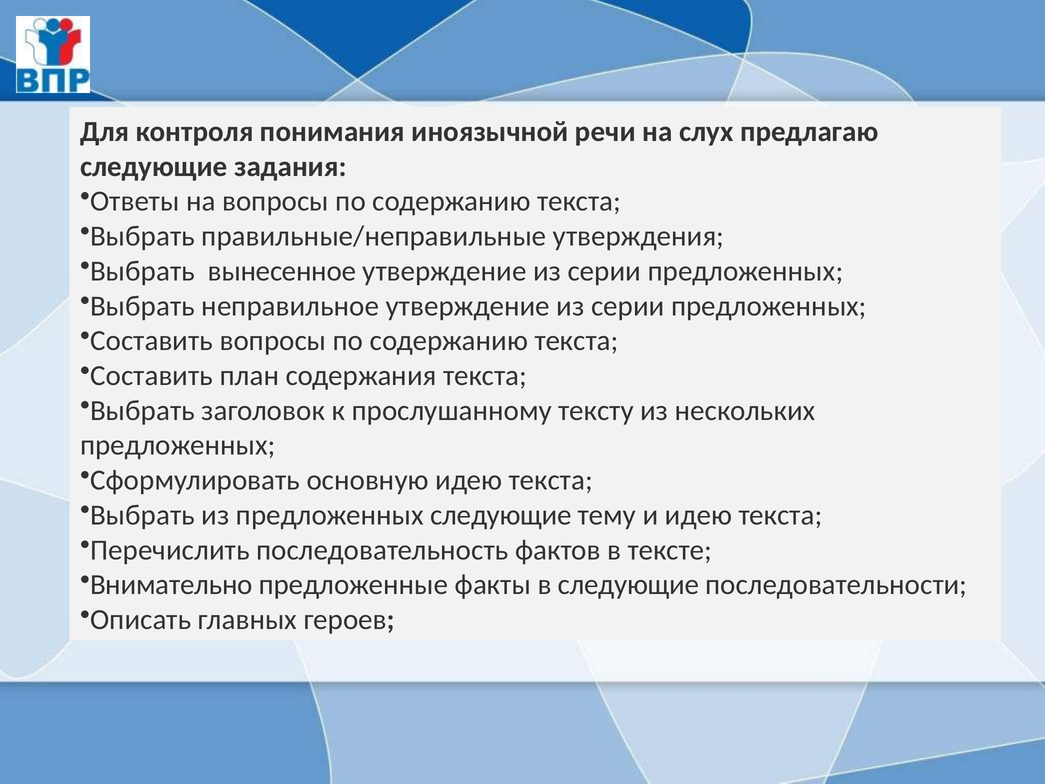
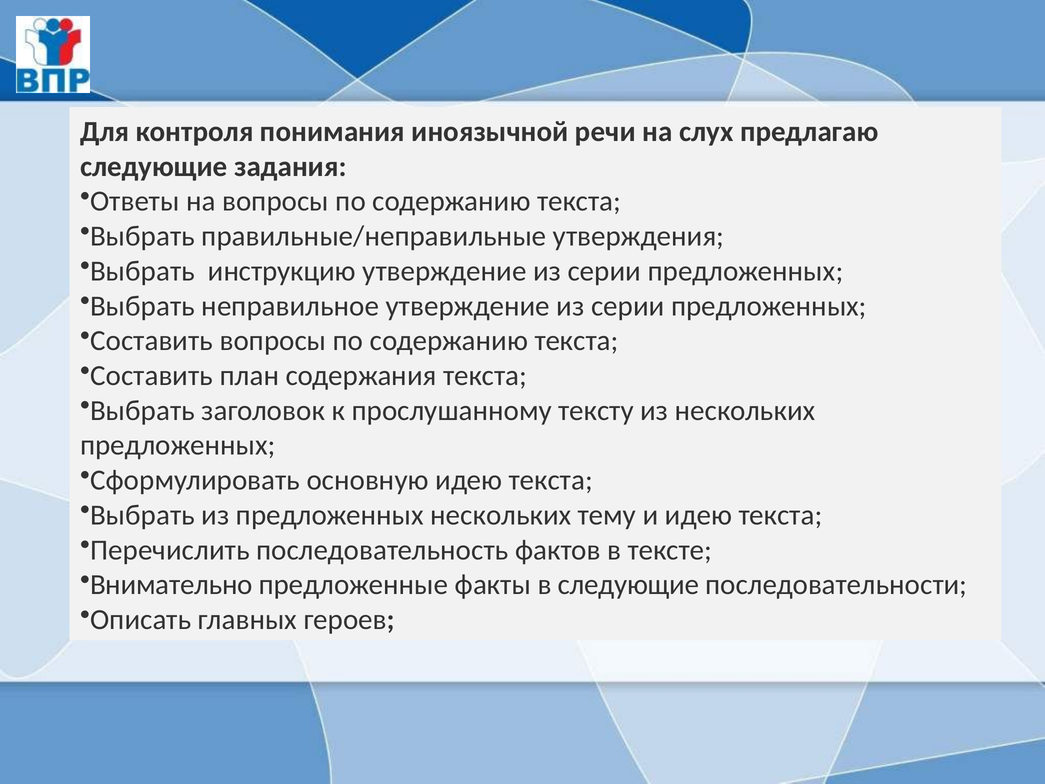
вынесенное: вынесенное -> инструкцию
предложенных следующие: следующие -> нескольких
